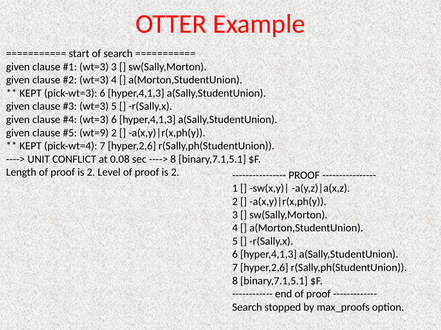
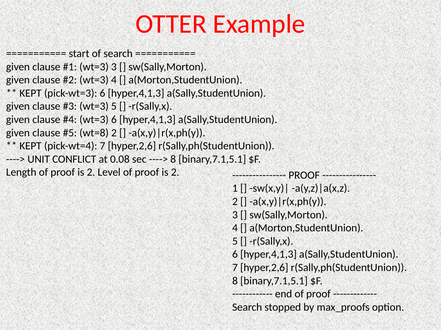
wt=9: wt=9 -> wt=8
